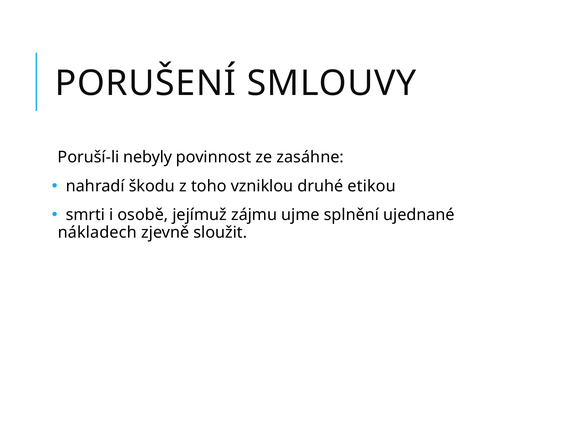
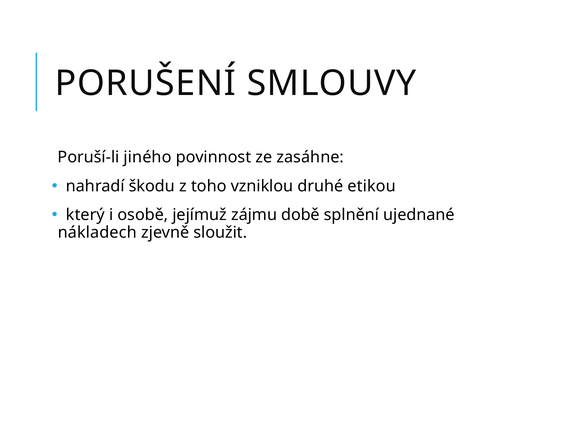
nebyly: nebyly -> jiného
smrti: smrti -> který
ujme: ujme -> době
